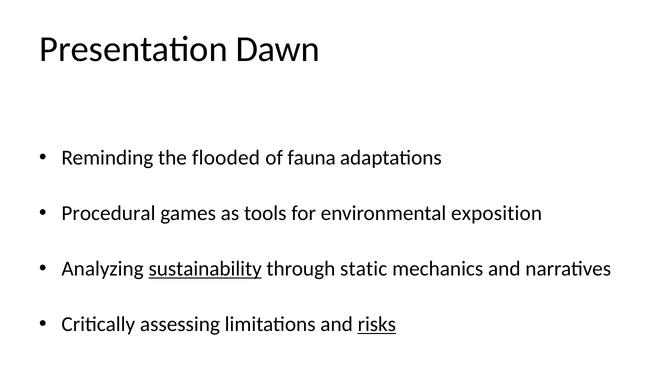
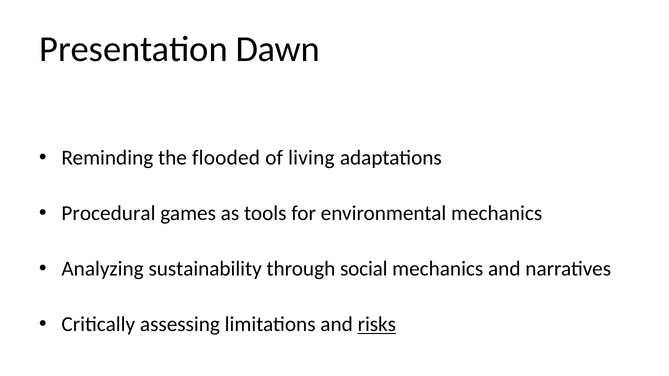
fauna: fauna -> living
environmental exposition: exposition -> mechanics
sustainability underline: present -> none
static: static -> social
